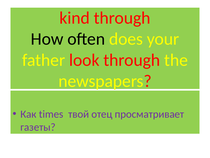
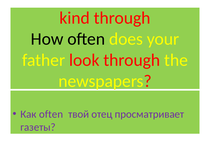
Как times: times -> often
